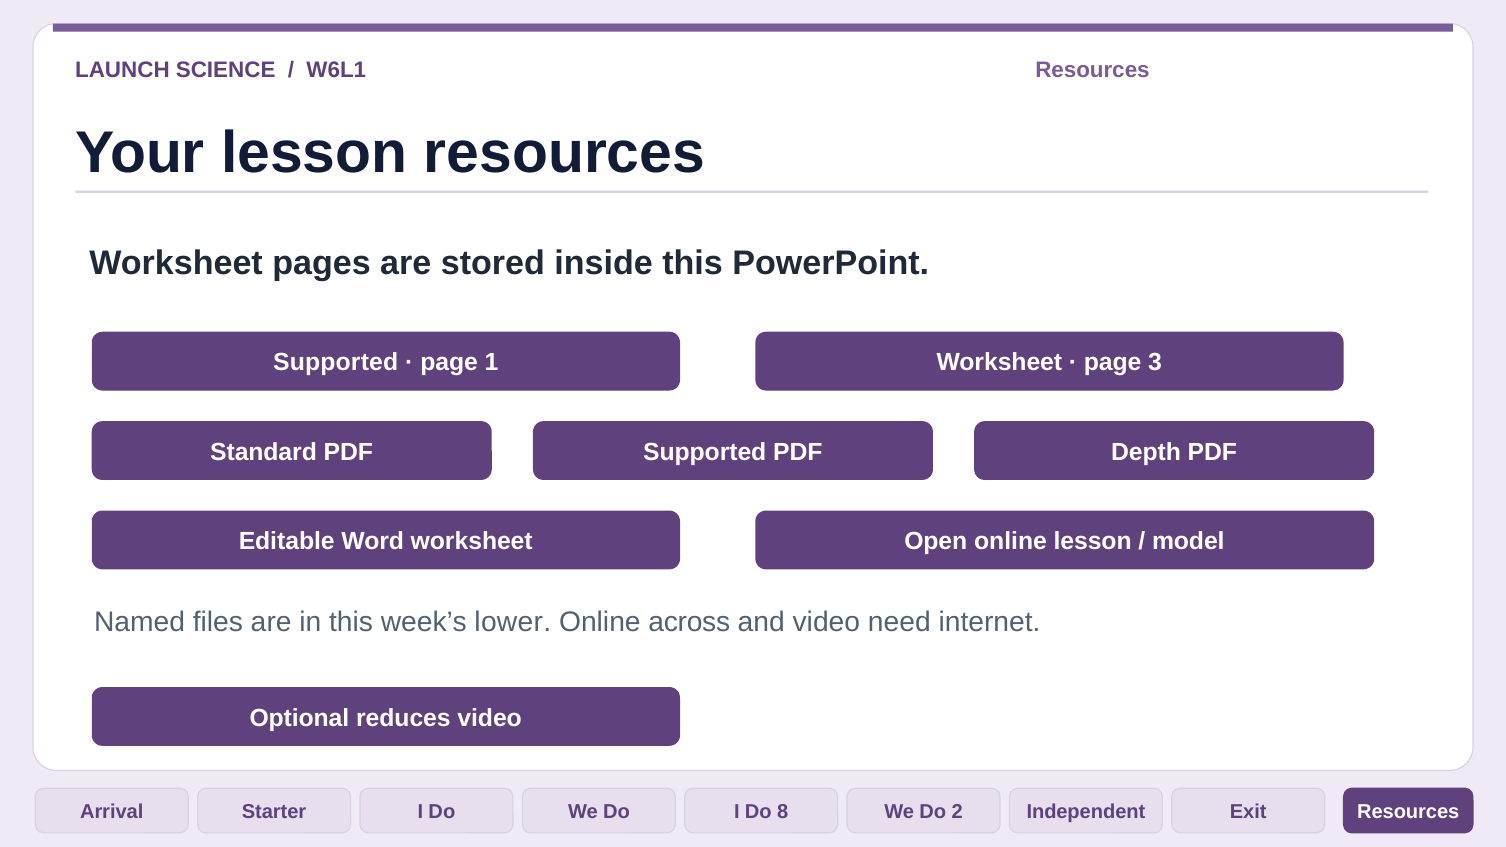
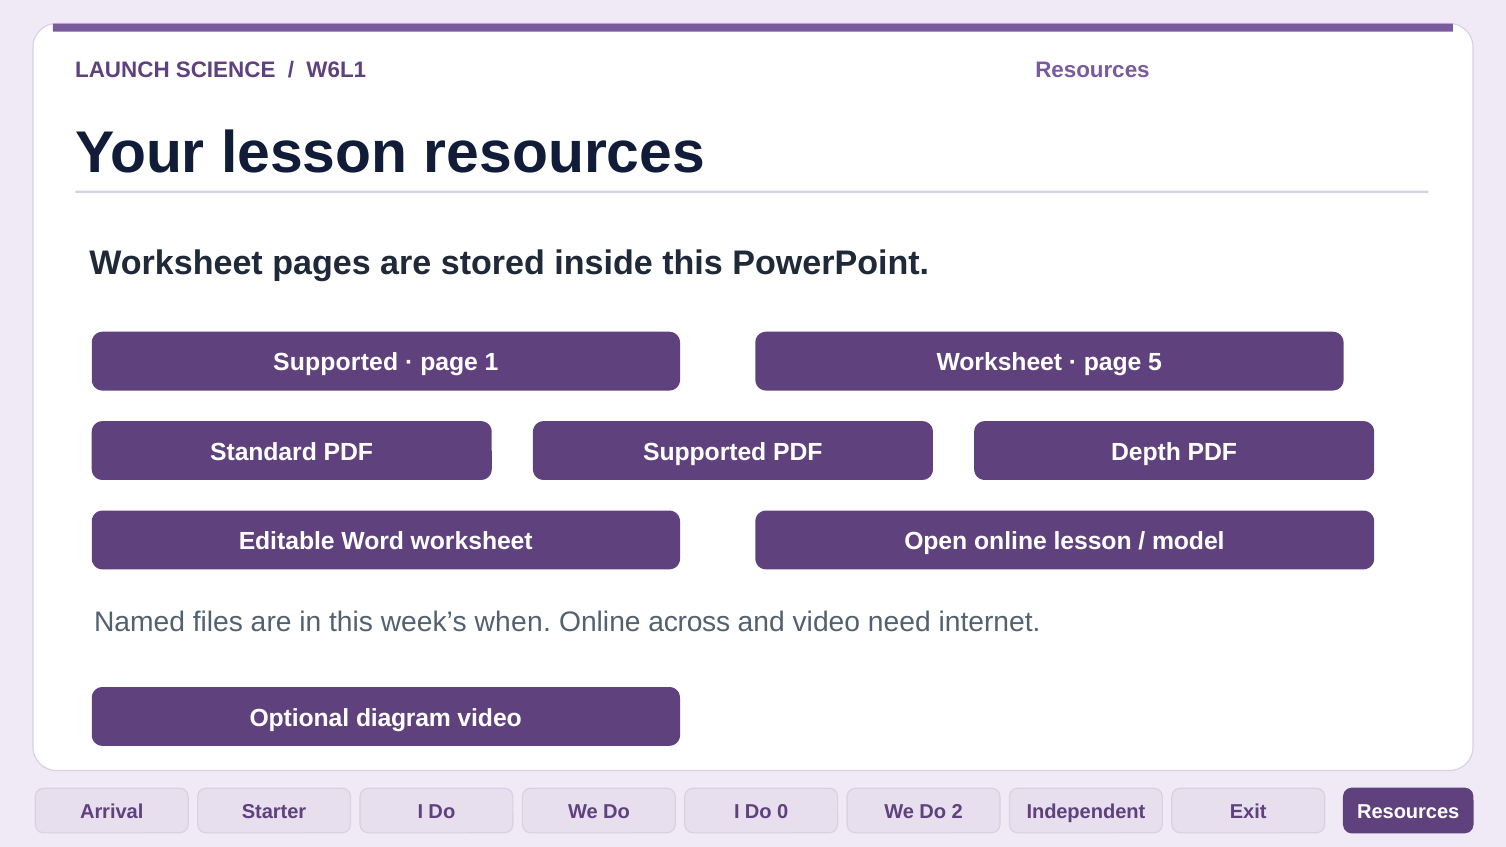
3: 3 -> 5
lower: lower -> when
reduces: reduces -> diagram
8: 8 -> 0
